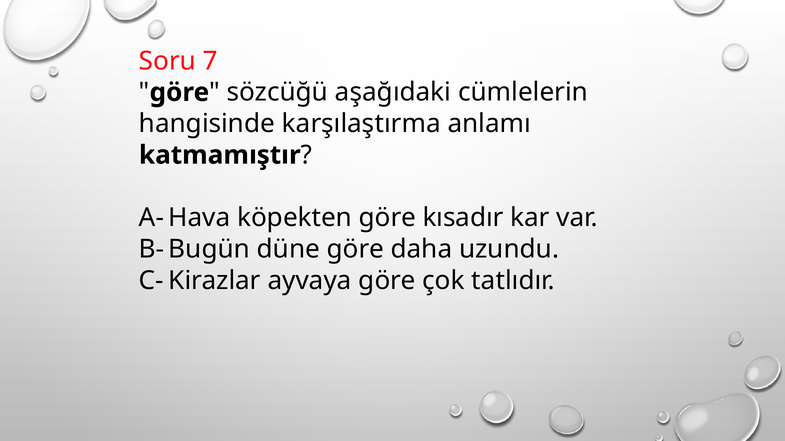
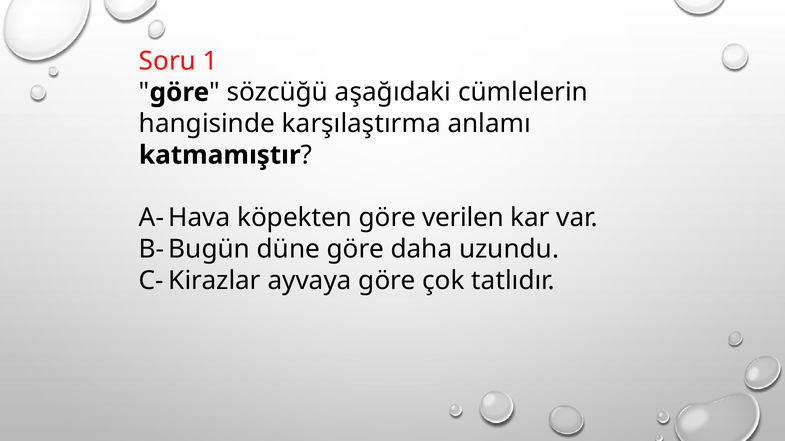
7: 7 -> 1
kısadır: kısadır -> verilen
